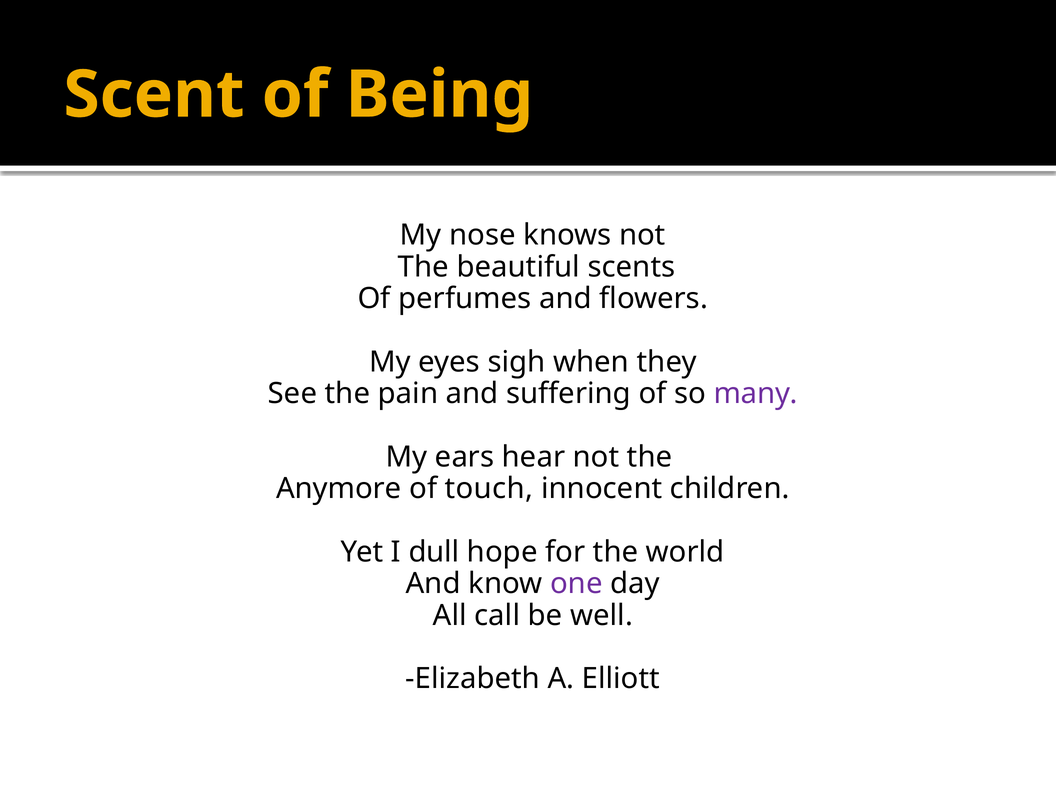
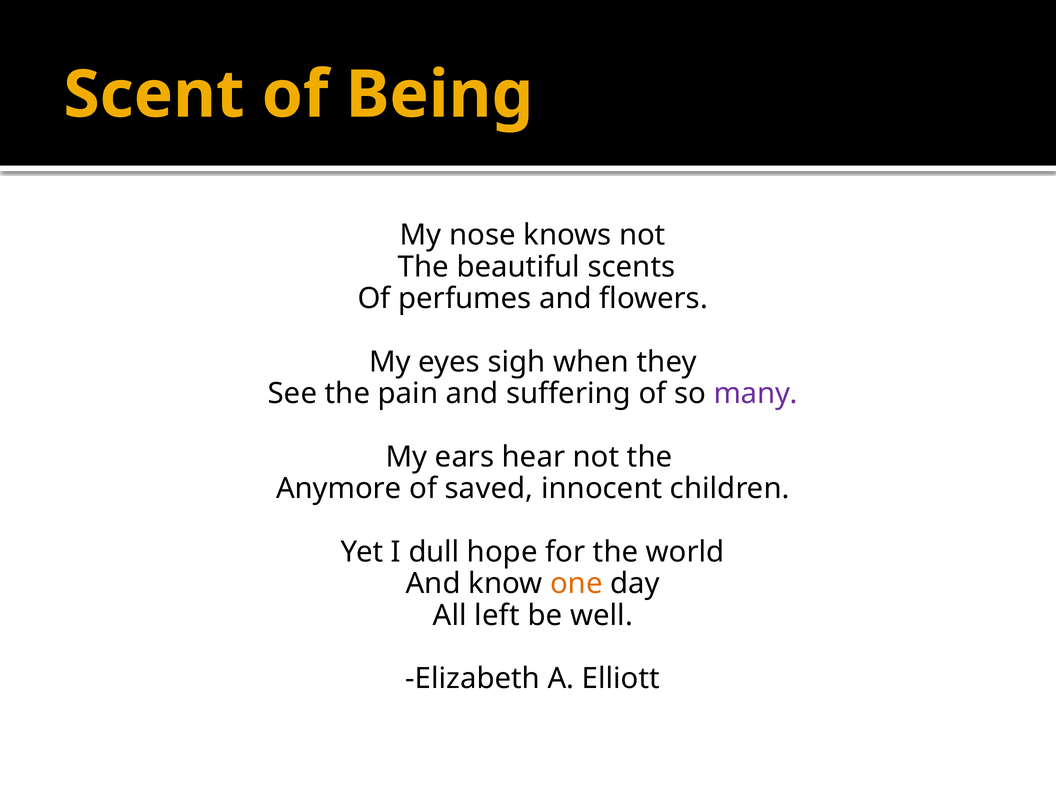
touch: touch -> saved
one colour: purple -> orange
call: call -> left
